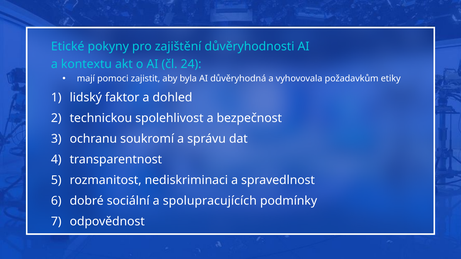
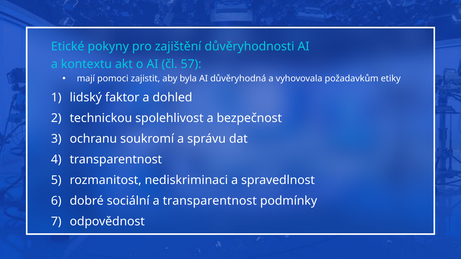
24: 24 -> 57
a spolupracujících: spolupracujících -> transparentnost
